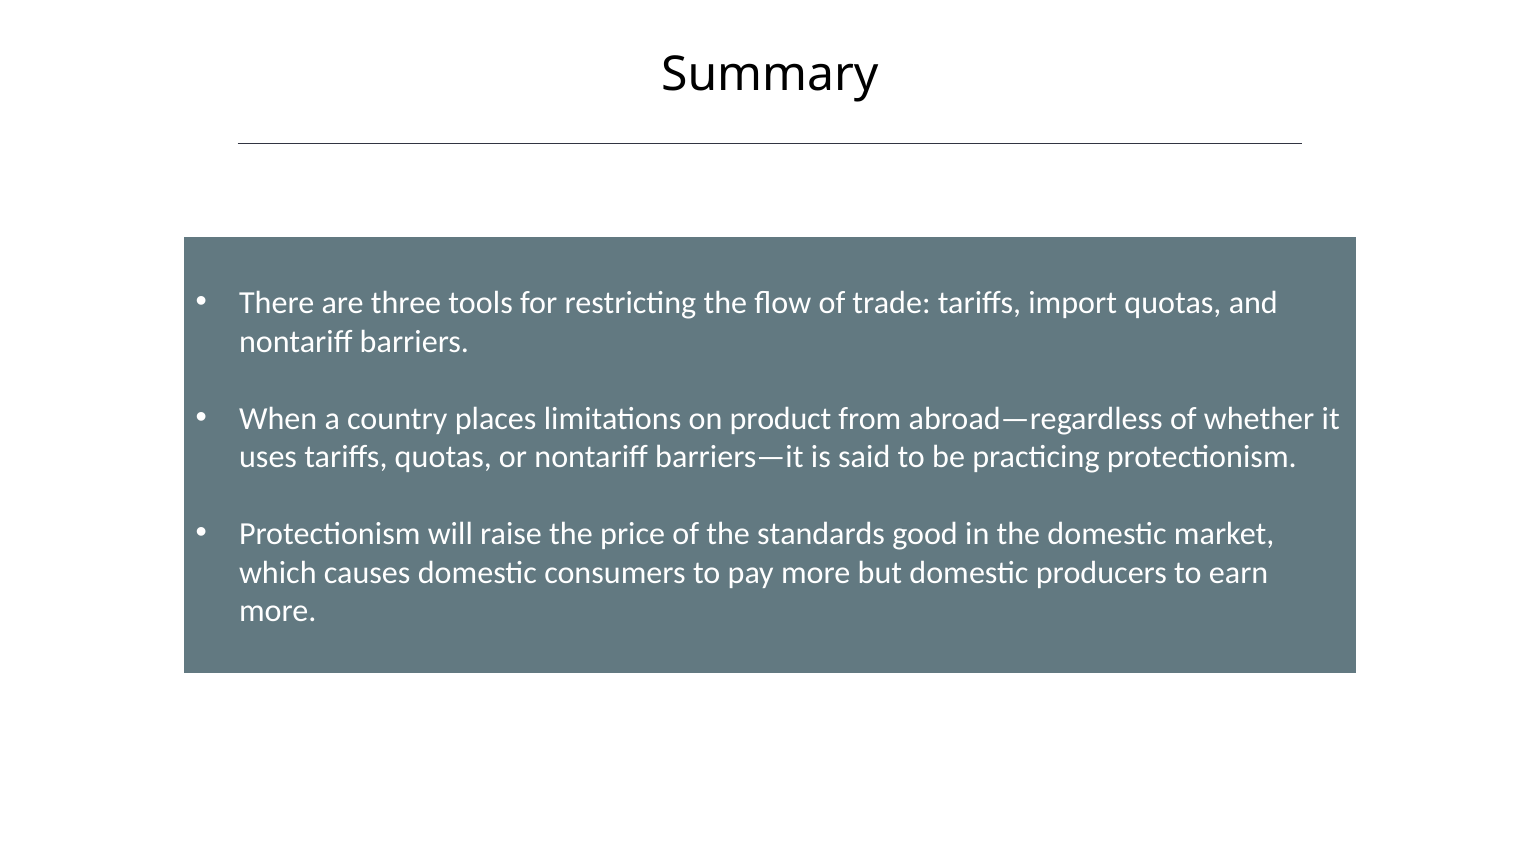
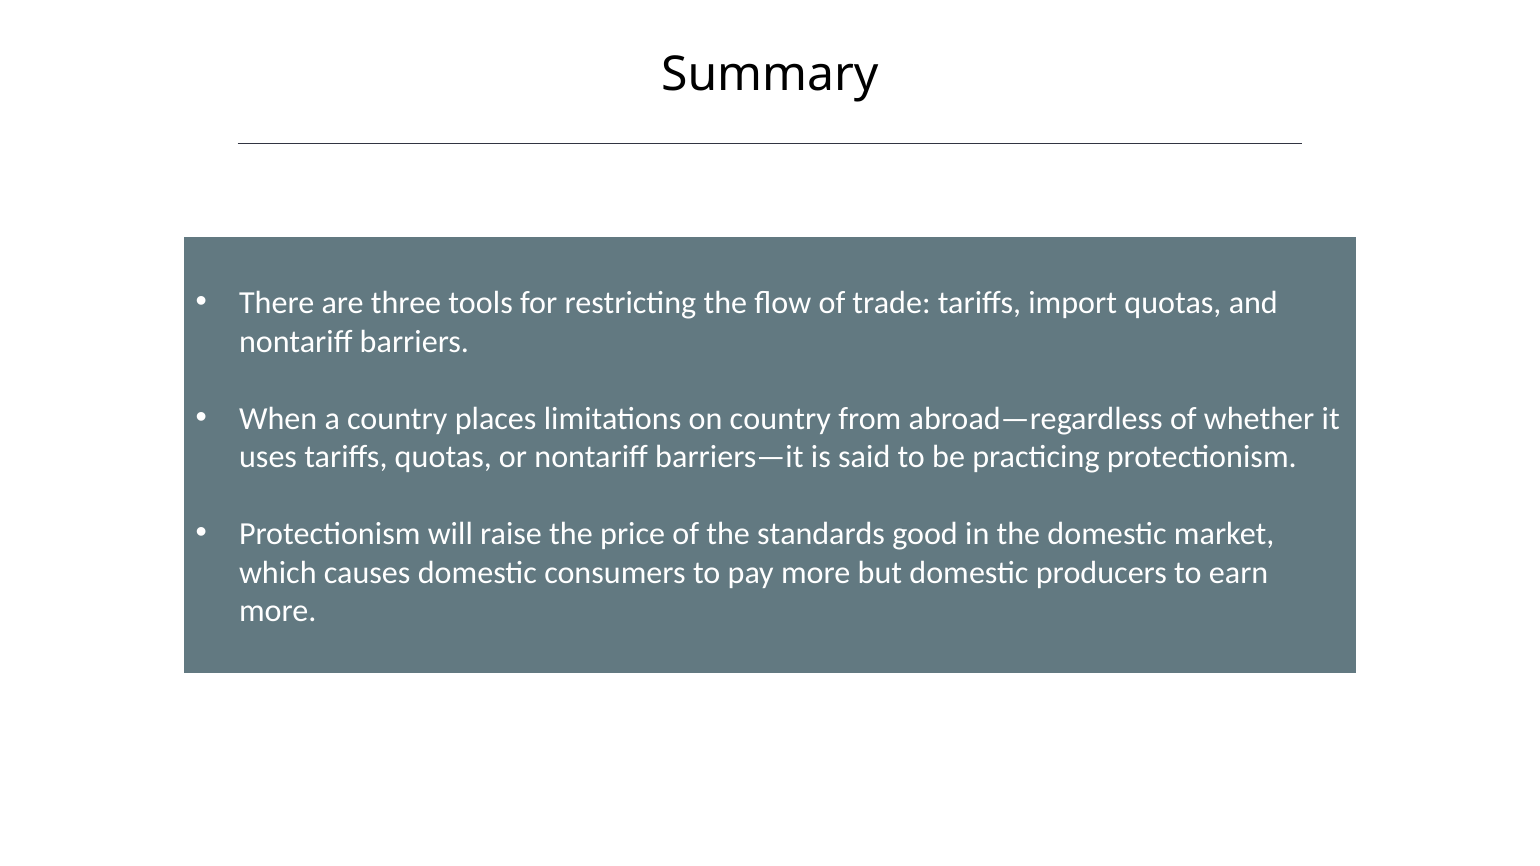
on product: product -> country
